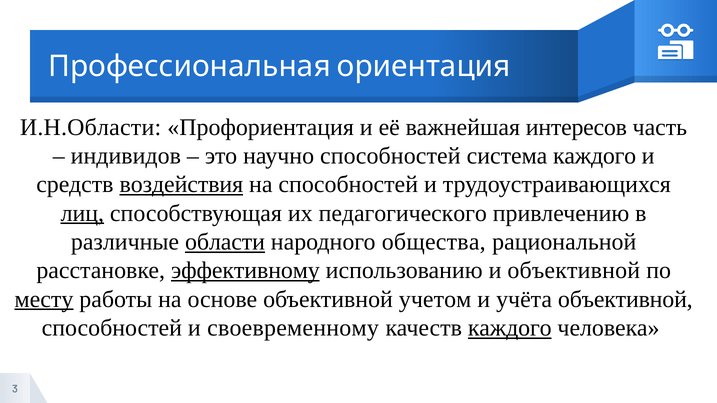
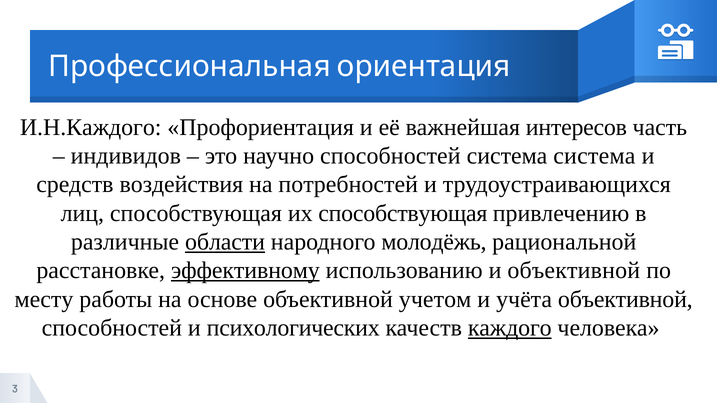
И.Н.Области: И.Н.Области -> И.Н.Каждого
система каждого: каждого -> система
воздействия underline: present -> none
на способностей: способностей -> потребностей
лиц underline: present -> none
их педагогического: педагогического -> способствующая
общества: общества -> молодёжь
месту underline: present -> none
своевременному: своевременному -> психологических
